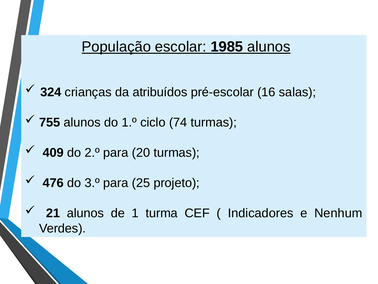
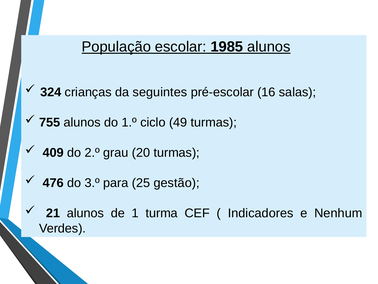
atribuídos: atribuídos -> seguintes
74: 74 -> 49
2.º para: para -> grau
projeto: projeto -> gestão
